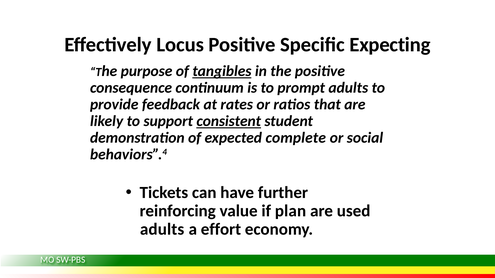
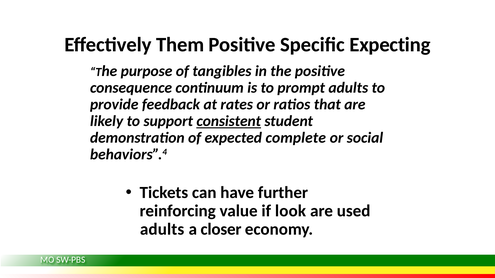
Locus: Locus -> Them
tangibles underline: present -> none
plan: plan -> look
effort: effort -> closer
